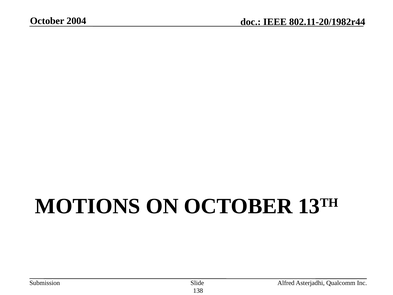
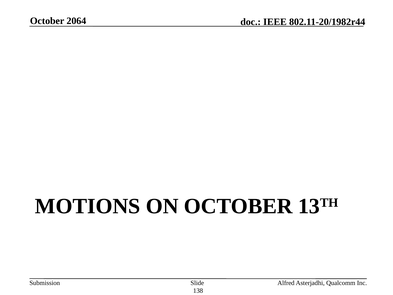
2004: 2004 -> 2064
